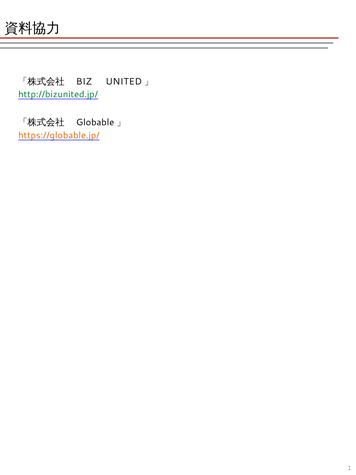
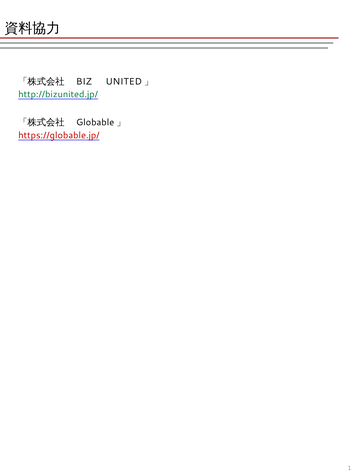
https://globable.jp/ colour: orange -> red
